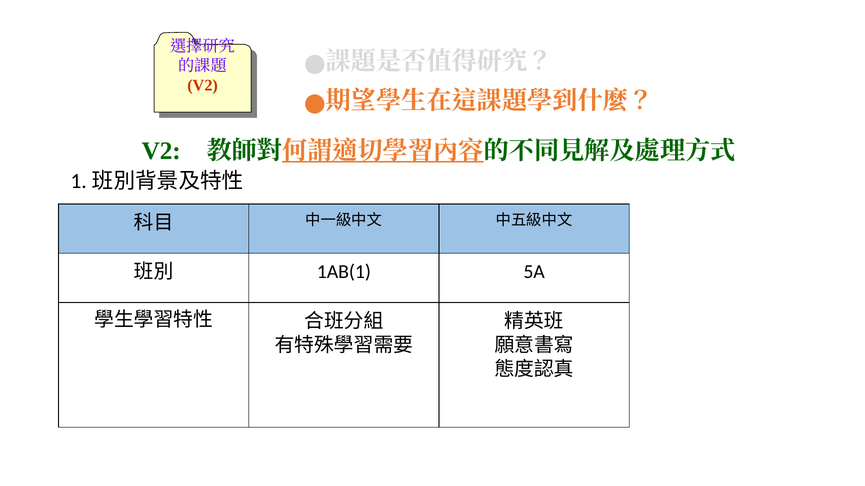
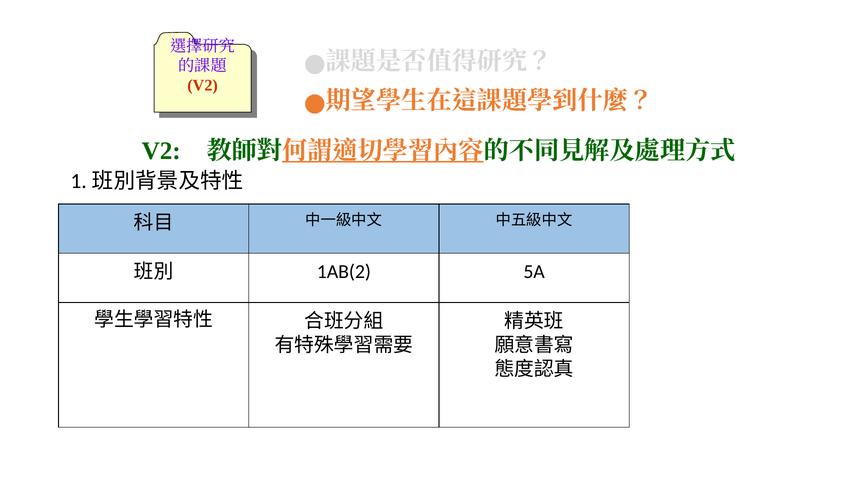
1AB(1: 1AB(1 -> 1AB(2
